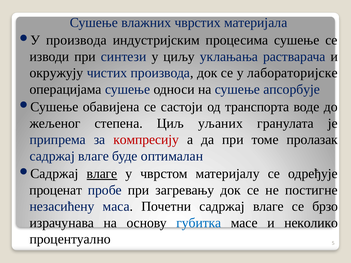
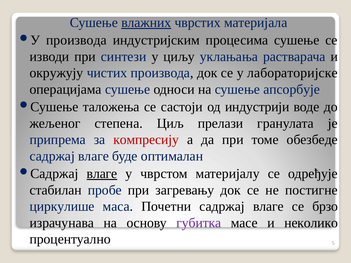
влажних underline: none -> present
обавијена: обавијена -> таложења
транспорта: транспорта -> индустрији
уљаних: уљаних -> прелази
пролазак: пролазак -> обезбеде
проценат: проценат -> стабилан
незасићену: незасићену -> циркулише
губитка colour: blue -> purple
